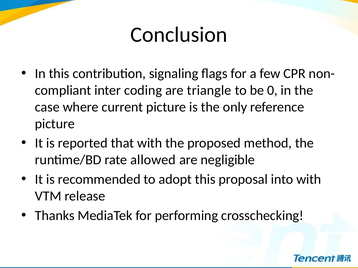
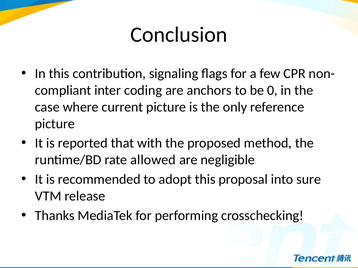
triangle: triangle -> anchors
into with: with -> sure
